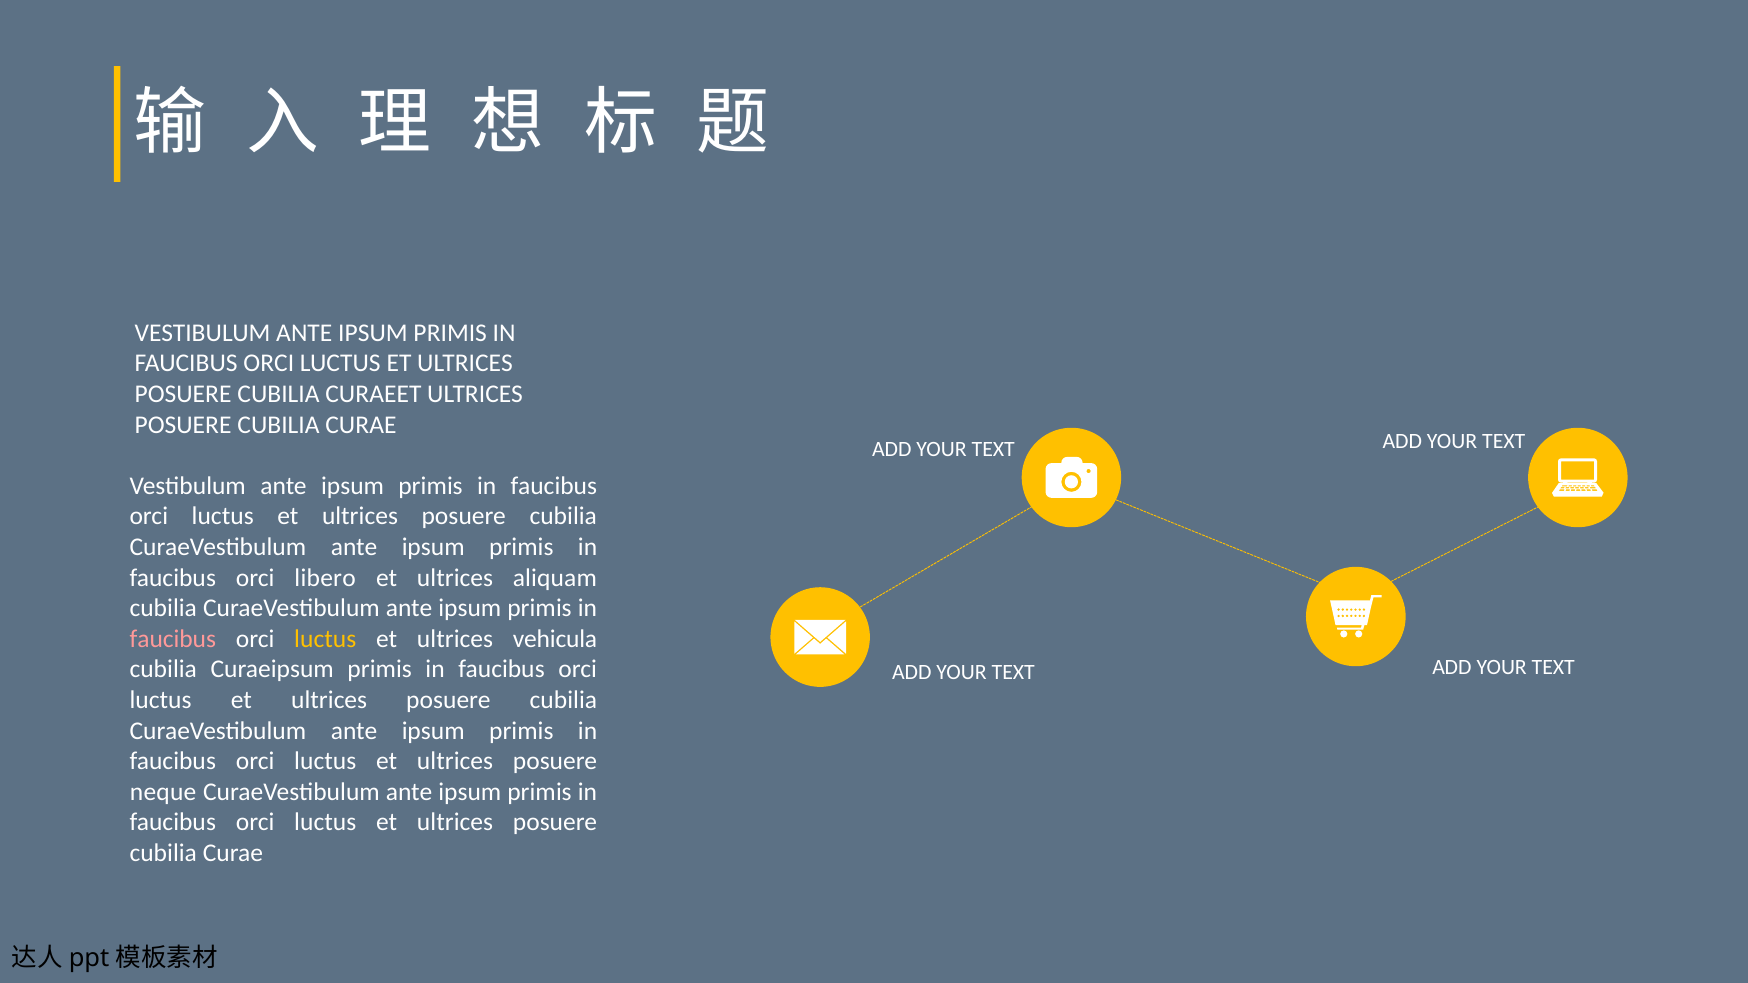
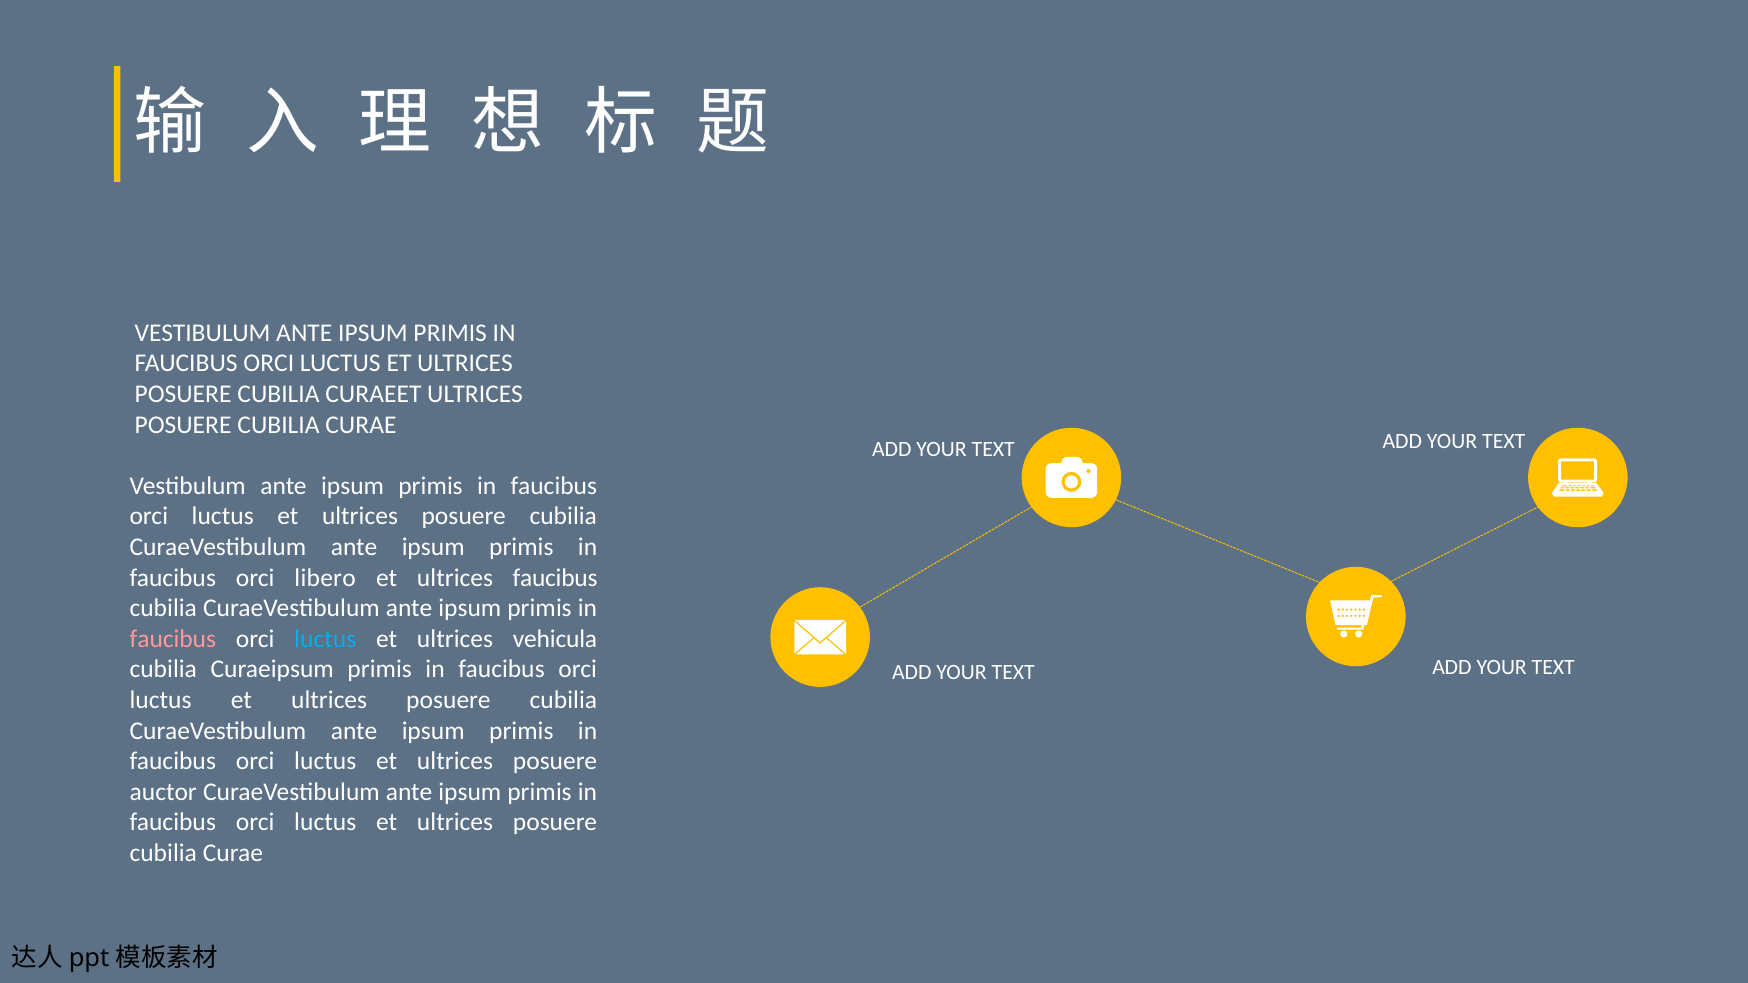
ultrices aliquam: aliquam -> faucibus
luctus at (325, 639) colour: yellow -> light blue
neque: neque -> auctor
